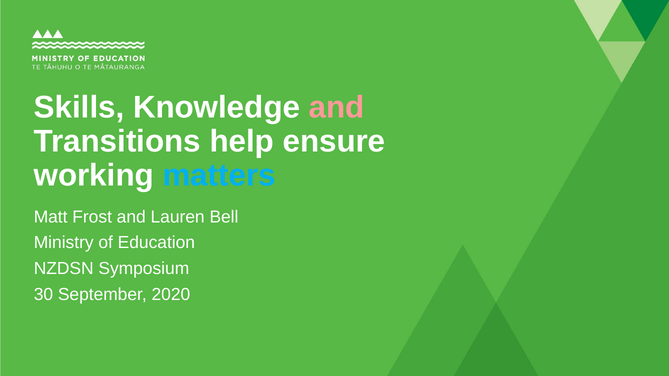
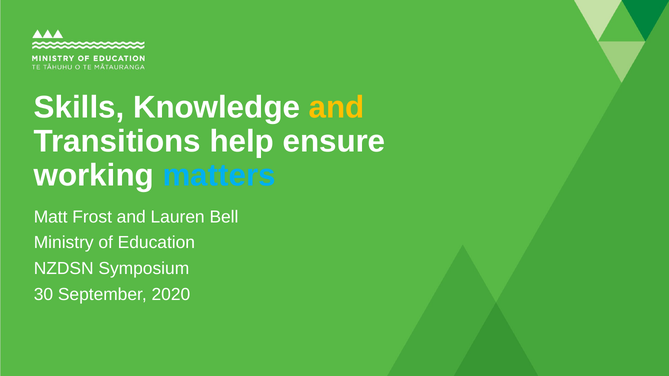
and at (337, 108) colour: pink -> yellow
